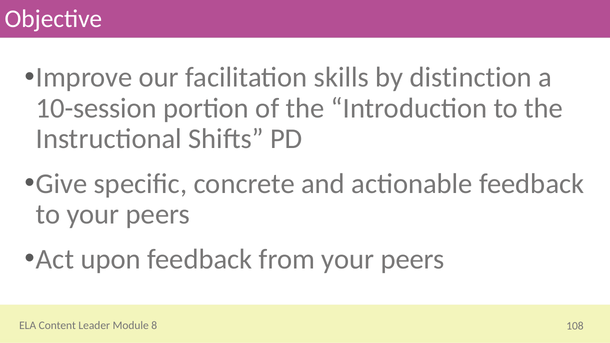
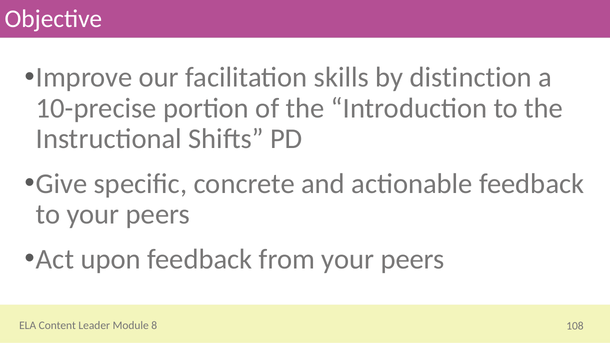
10-session: 10-session -> 10-precise
